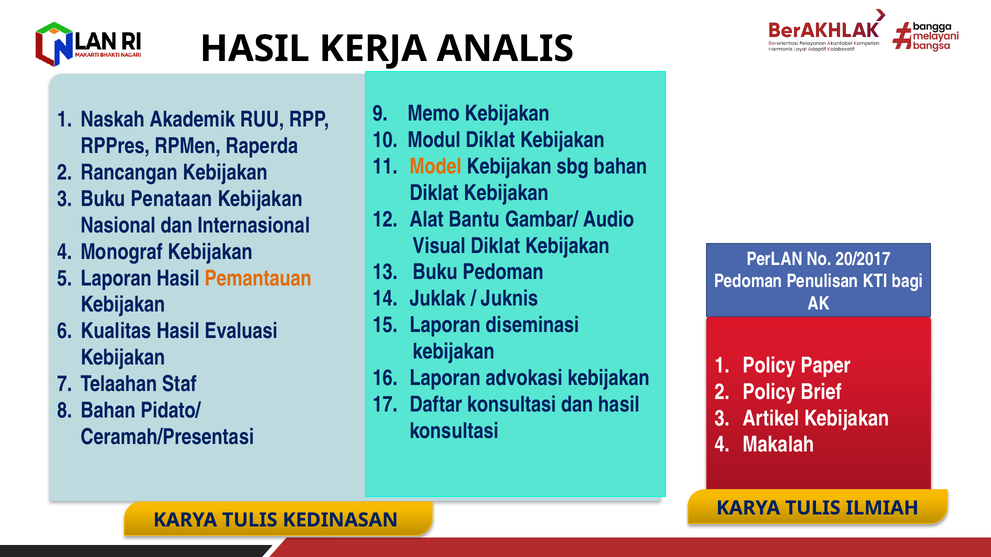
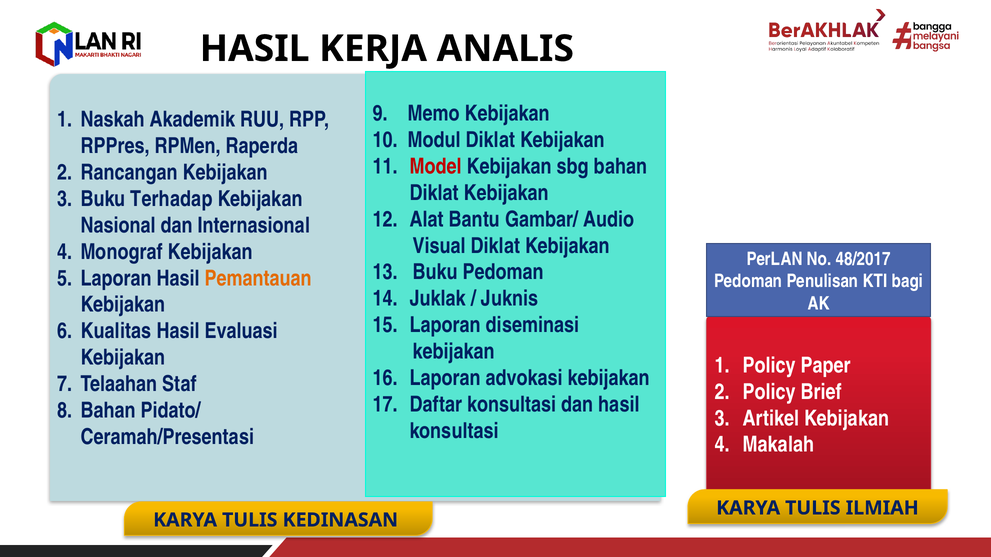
Model colour: orange -> red
Penataan: Penataan -> Terhadap
20/2017: 20/2017 -> 48/2017
